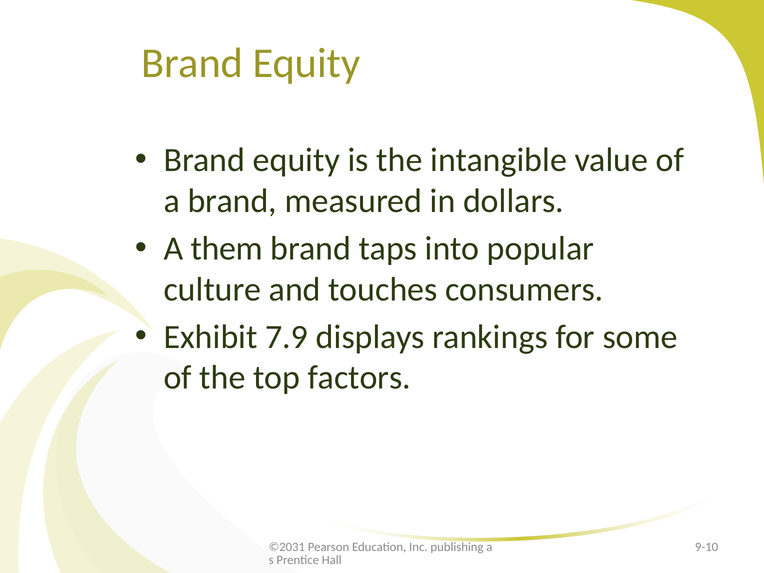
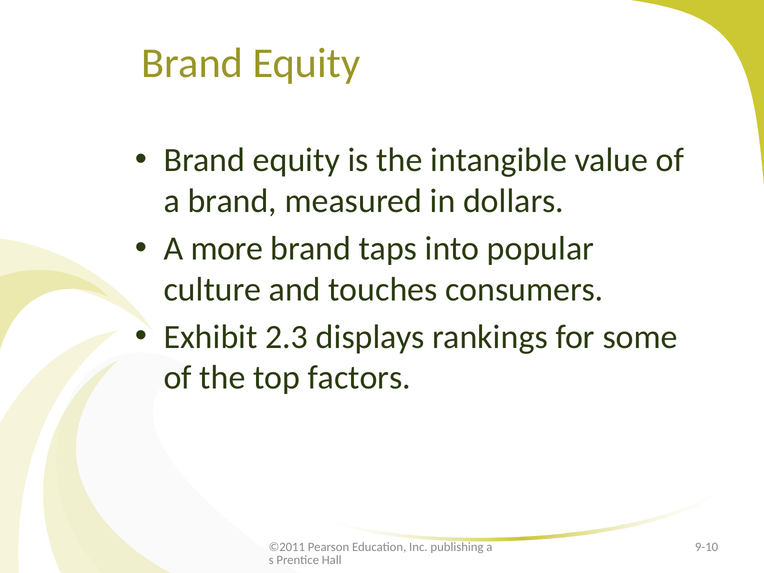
them: them -> more
7.9: 7.9 -> 2.3
©2031: ©2031 -> ©2011
